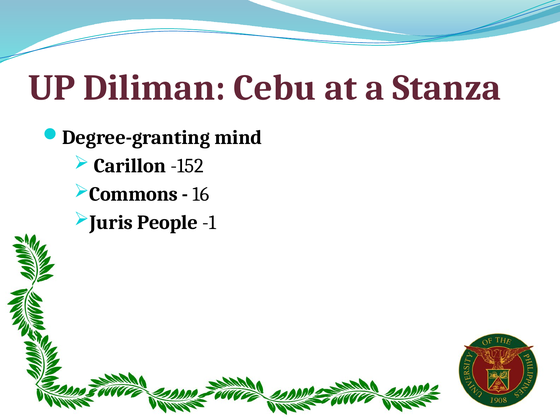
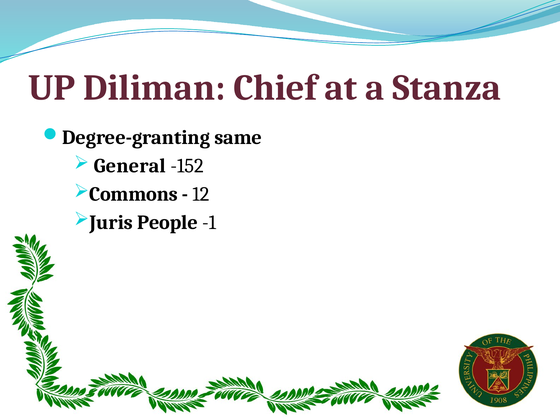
Cebu: Cebu -> Chief
mind: mind -> same
Carillon: Carillon -> General
16: 16 -> 12
